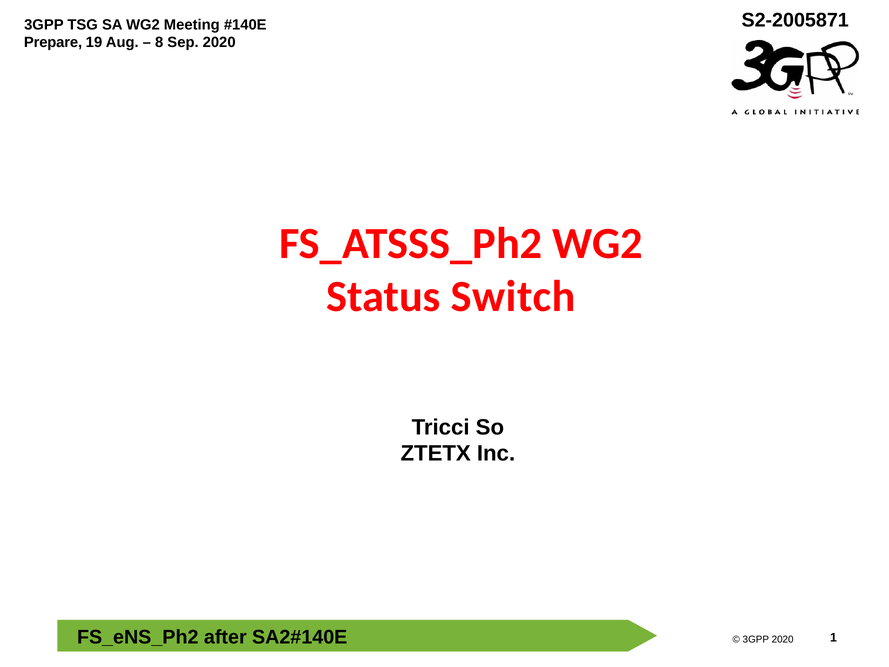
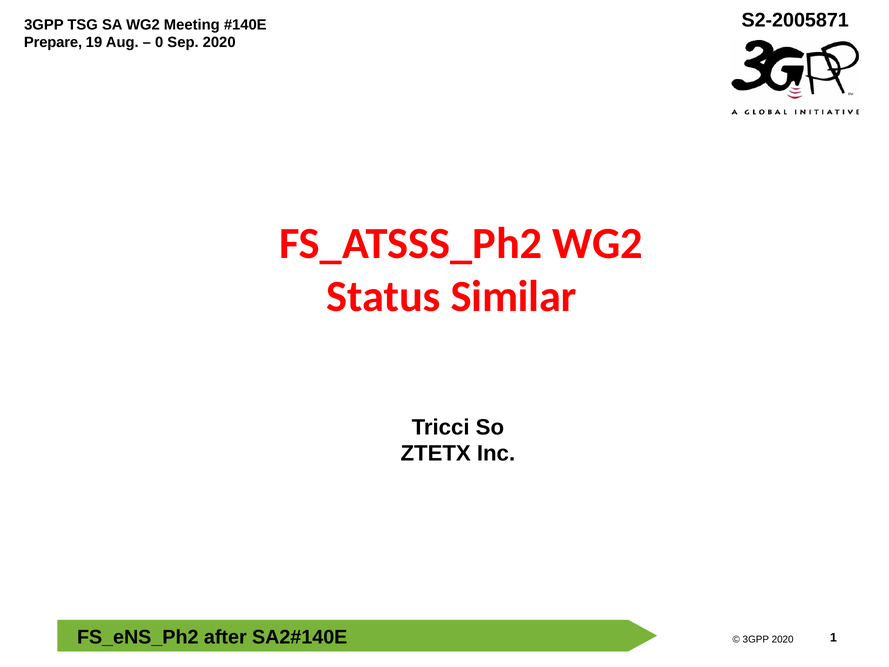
8: 8 -> 0
Switch: Switch -> Similar
